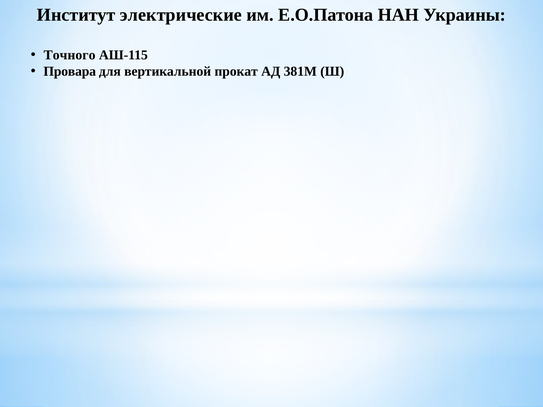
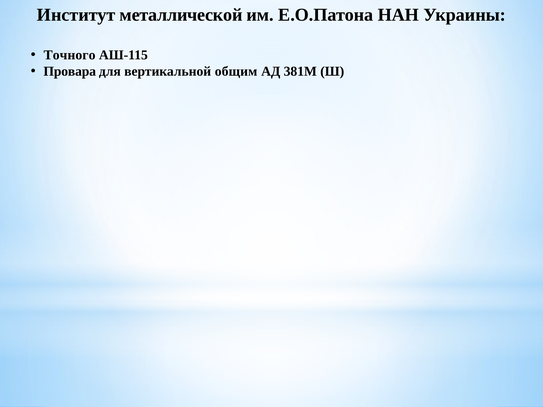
электрические: электрические -> металлической
прокат: прокат -> общим
